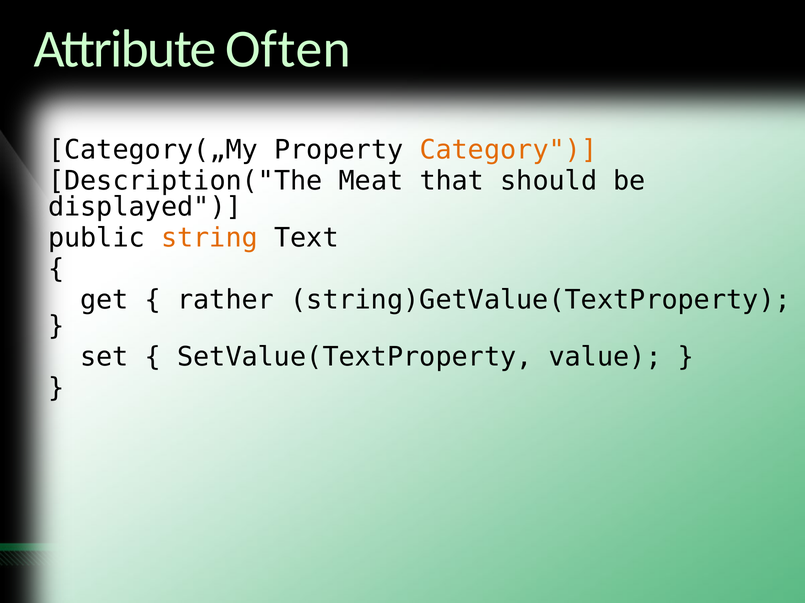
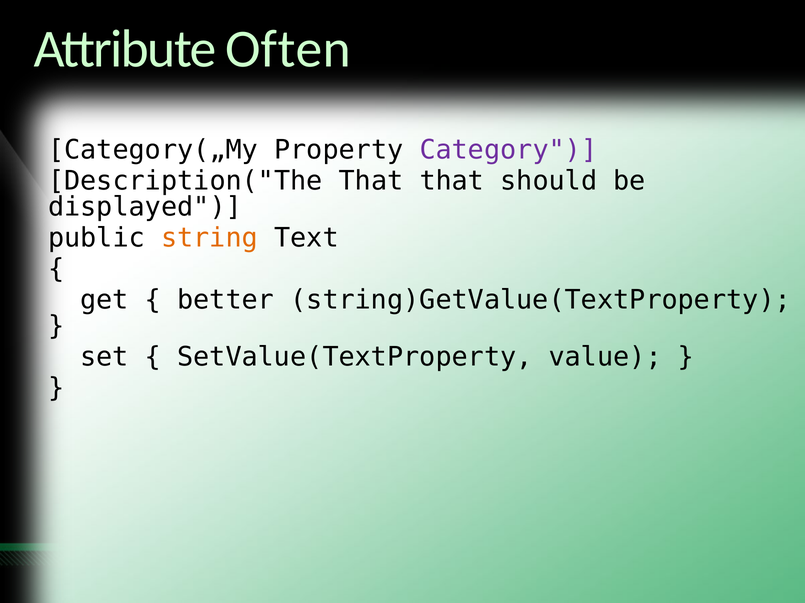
Category colour: orange -> purple
Description("The Meat: Meat -> That
rather: rather -> better
